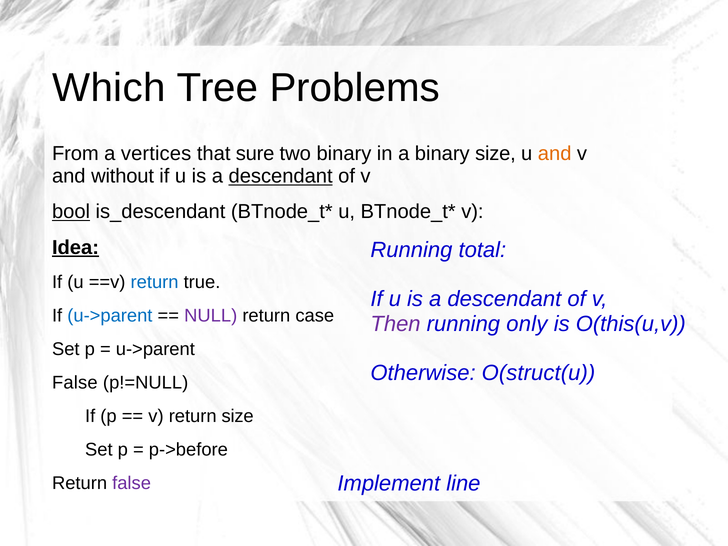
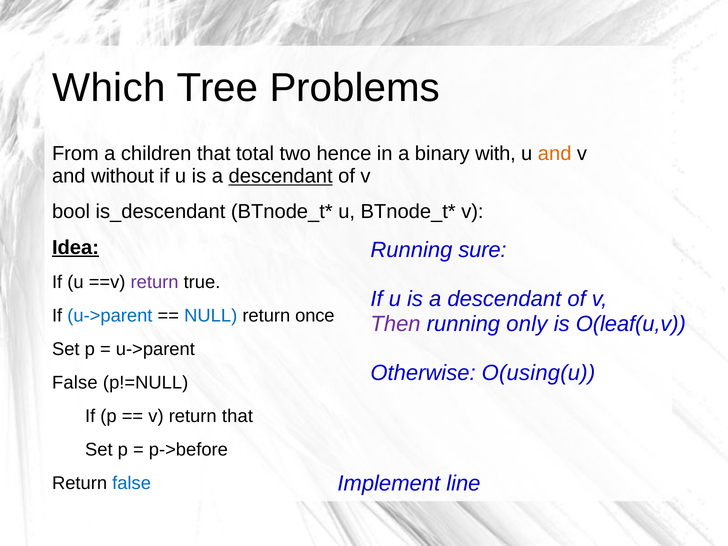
vertices: vertices -> children
sure: sure -> total
two binary: binary -> hence
binary size: size -> with
bool underline: present -> none
total: total -> sure
return at (155, 282) colour: blue -> purple
NULL colour: purple -> blue
case: case -> once
O(this(u,v: O(this(u,v -> O(leaf(u,v
O(struct(u: O(struct(u -> O(using(u
return size: size -> that
false at (132, 483) colour: purple -> blue
